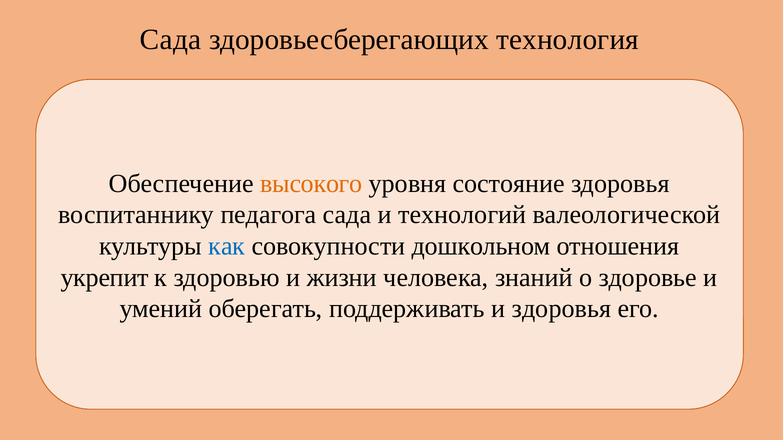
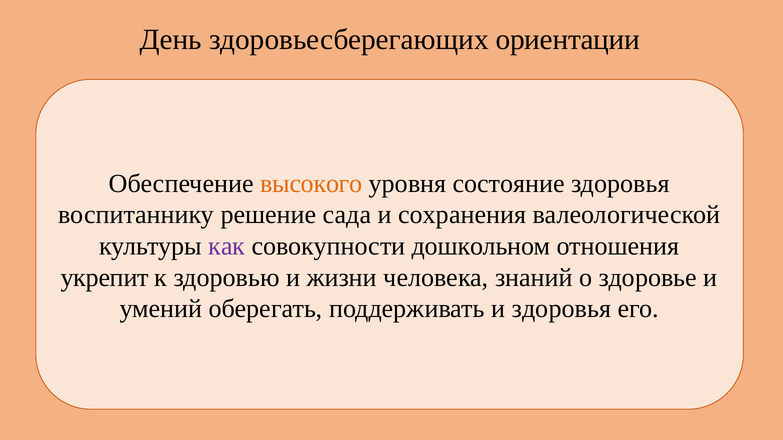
Сада at (171, 40): Сада -> День
технология: технология -> ориентации
педагога: педагога -> решение
технологий: технологий -> сохранения
как colour: blue -> purple
